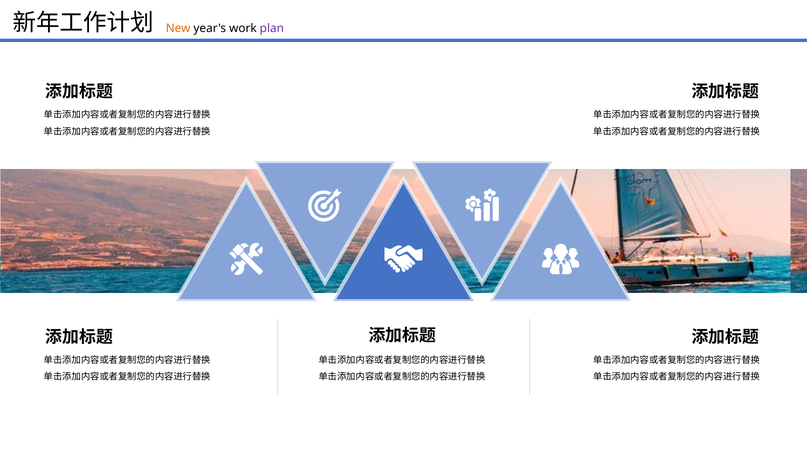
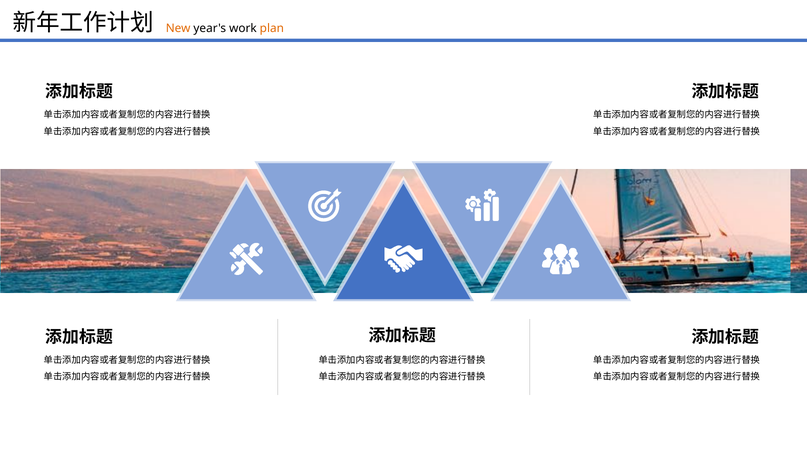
plan colour: purple -> orange
